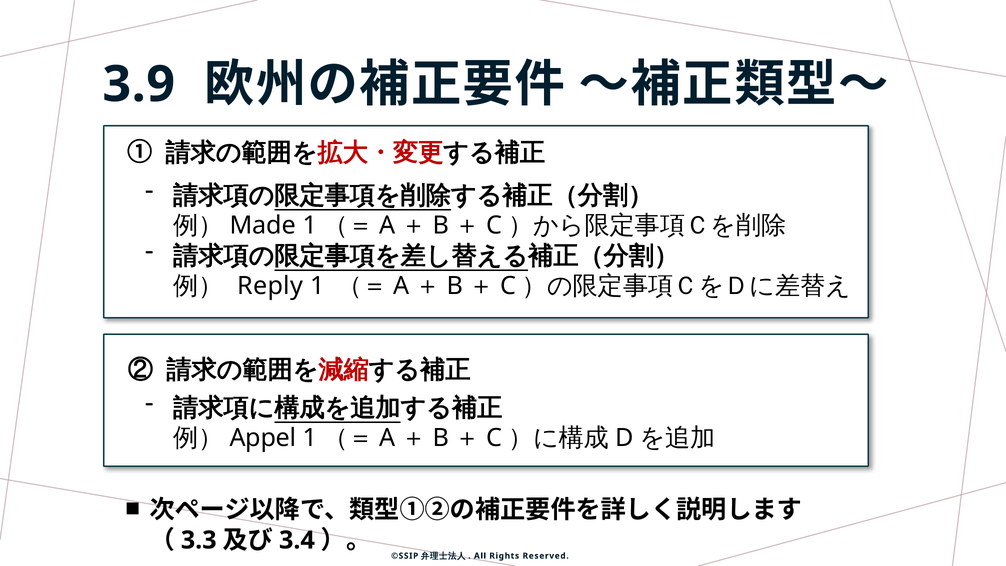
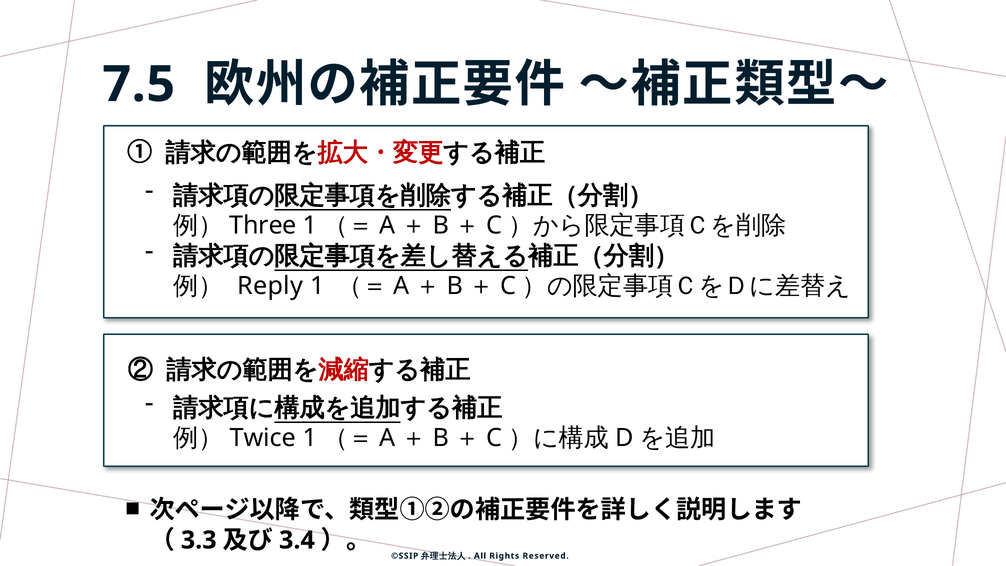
3.9: 3.9 -> 7.5
Made: Made -> Three
Appel: Appel -> Twice
